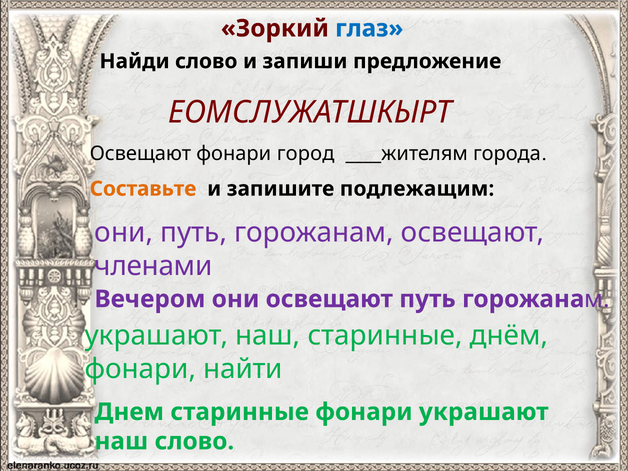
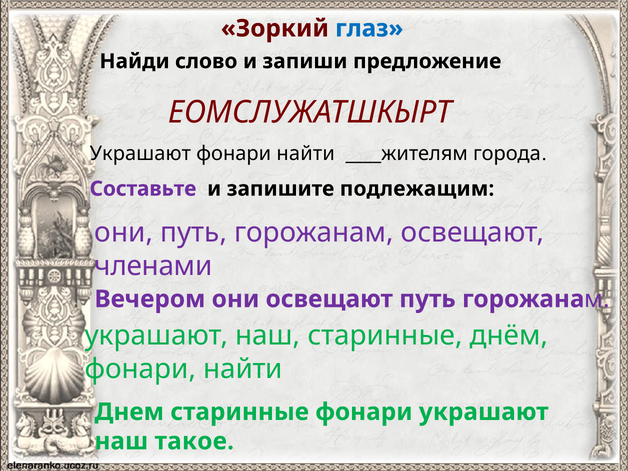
Освещают at (140, 154): Освещают -> Украшают
город at (306, 154): город -> найти
Составьте colour: orange -> purple
наш слово: слово -> такое
